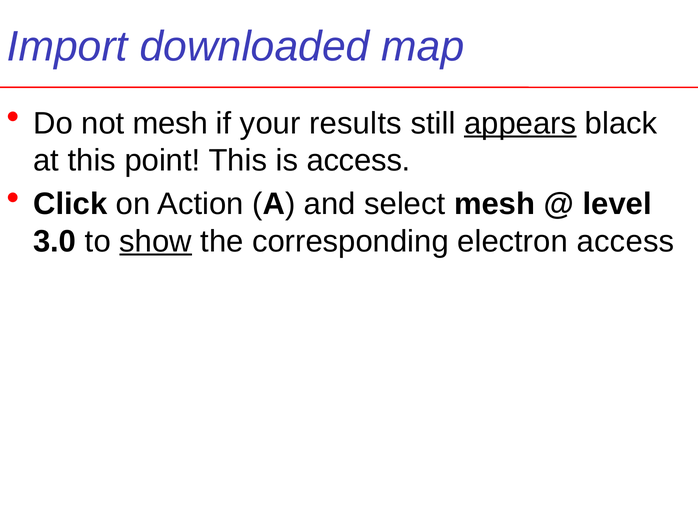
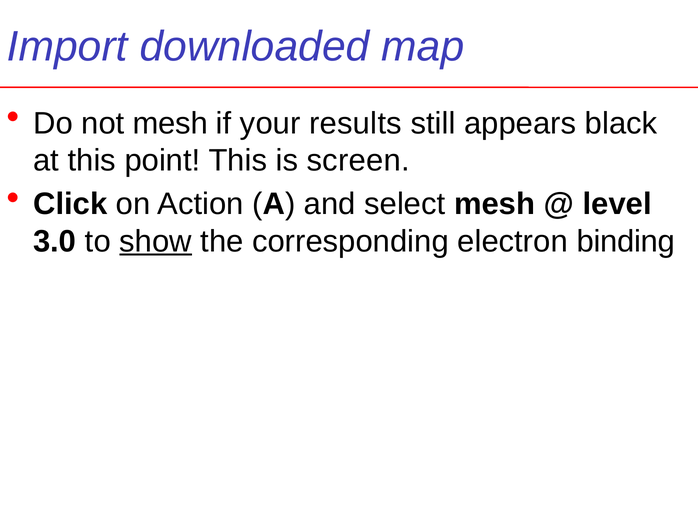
appears underline: present -> none
is access: access -> screen
electron access: access -> binding
